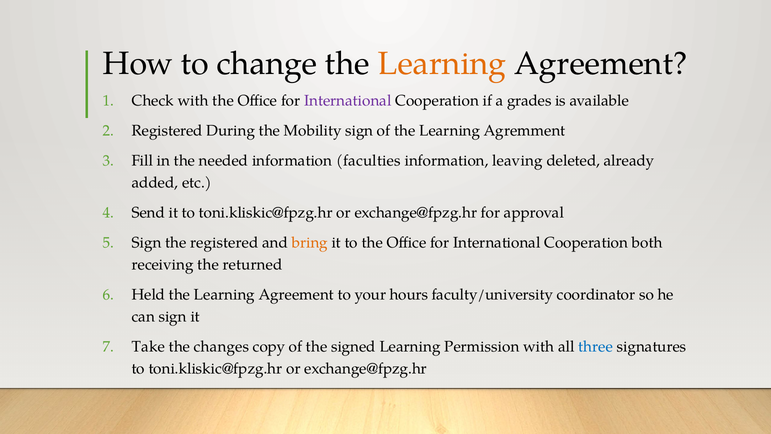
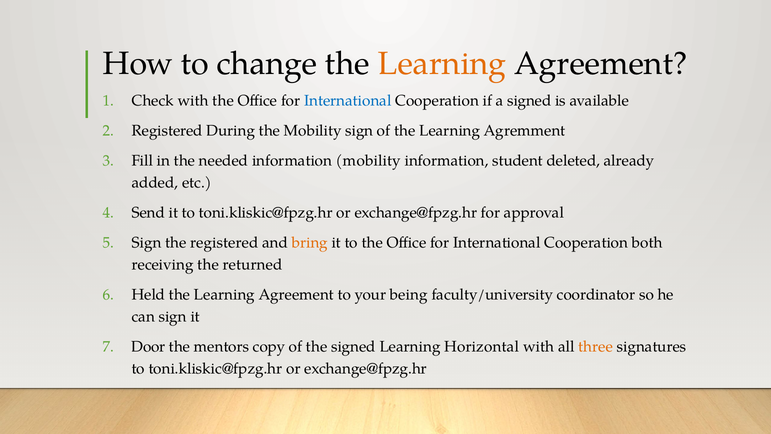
International at (348, 101) colour: purple -> blue
a grades: grades -> signed
information faculties: faculties -> mobility
leaving: leaving -> student
hours: hours -> being
Take: Take -> Door
changes: changes -> mentors
Permission: Permission -> Horizontal
three colour: blue -> orange
